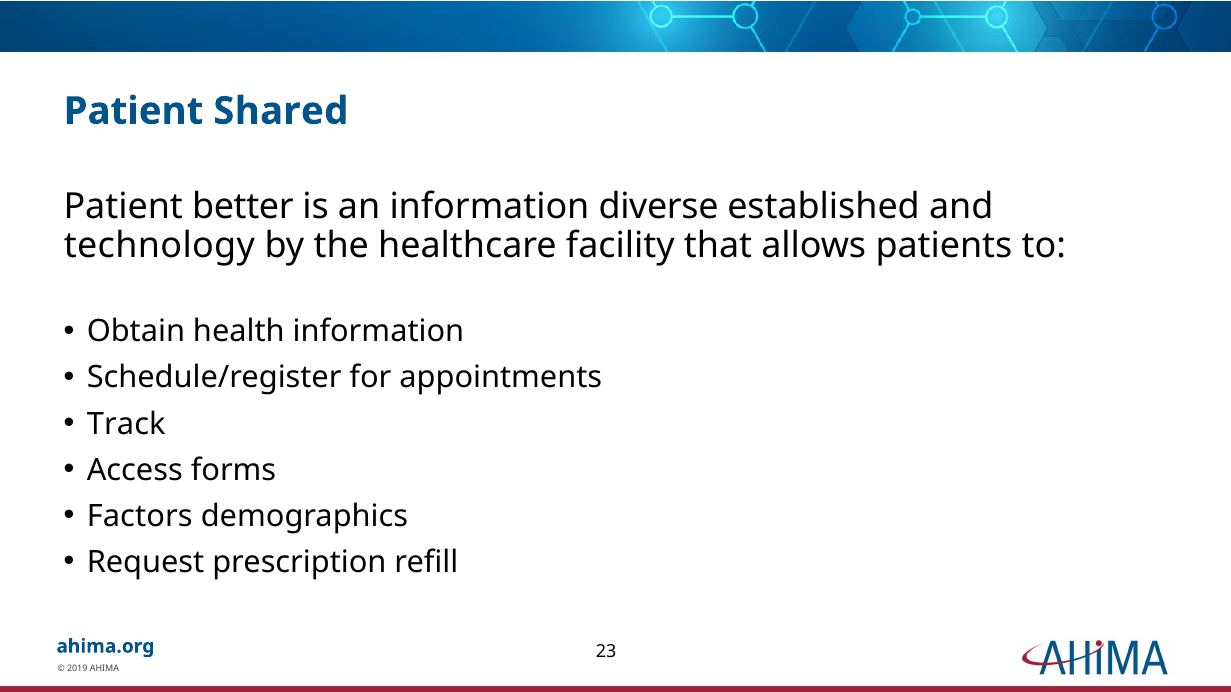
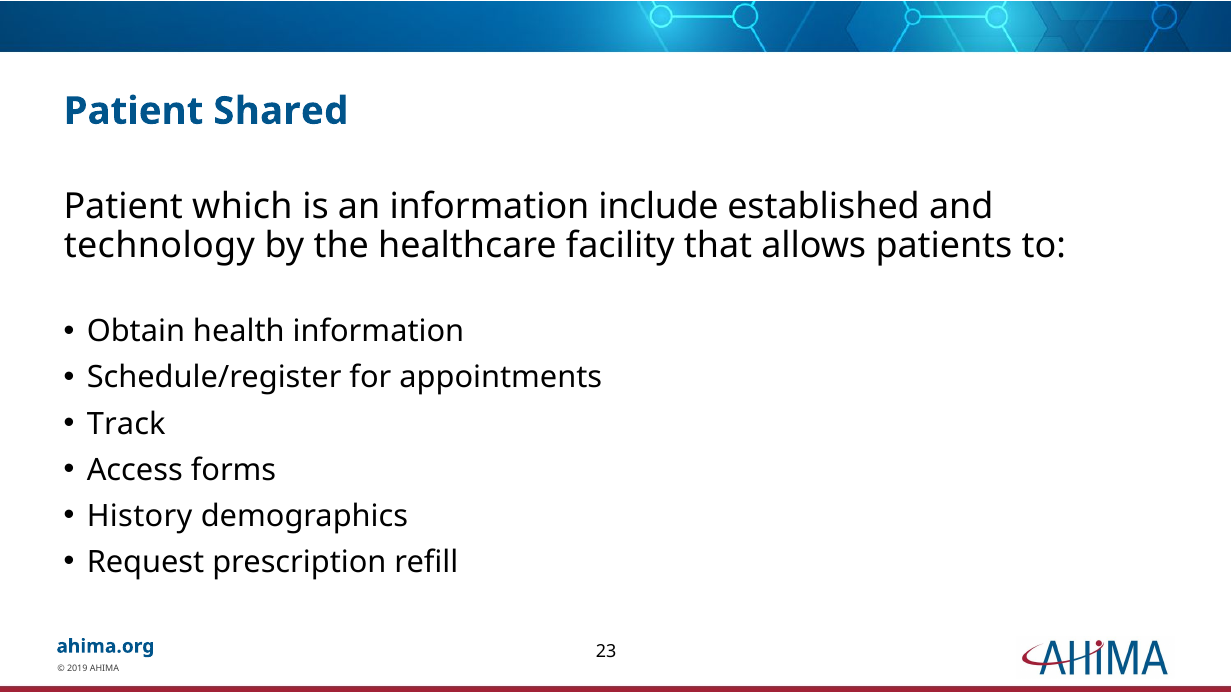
better: better -> which
diverse: diverse -> include
Factors: Factors -> History
